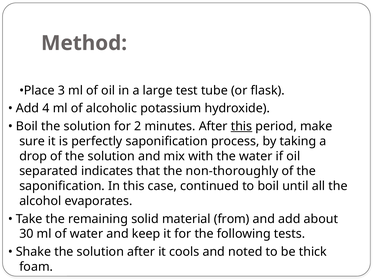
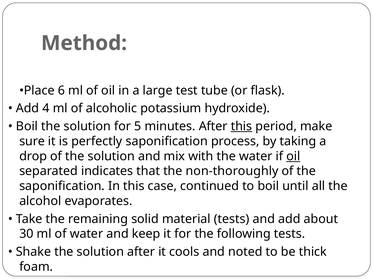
3: 3 -> 6
2: 2 -> 5
oil at (293, 156) underline: none -> present
material from: from -> tests
